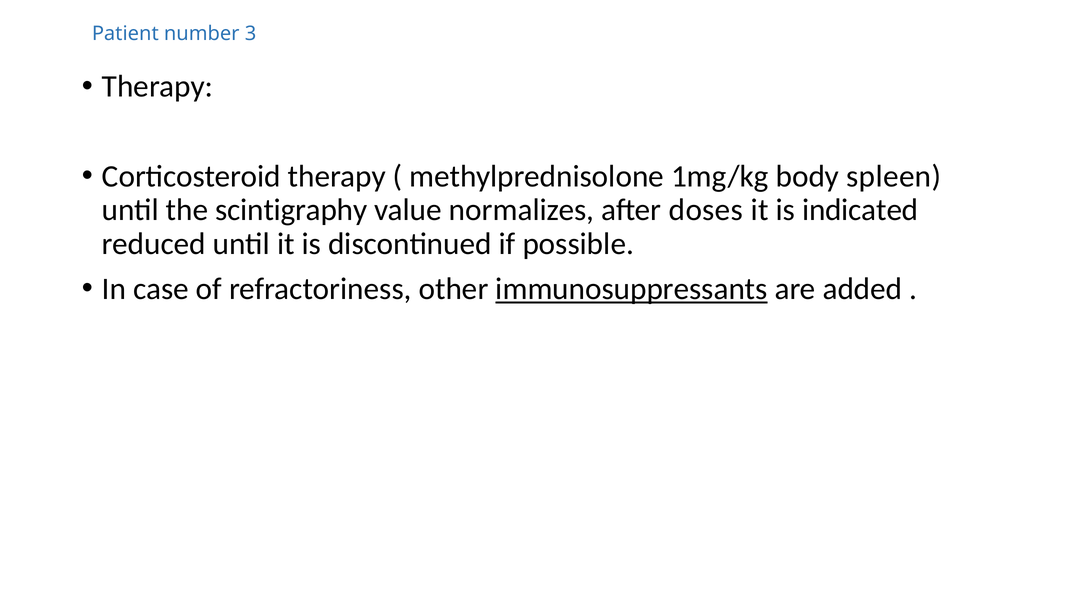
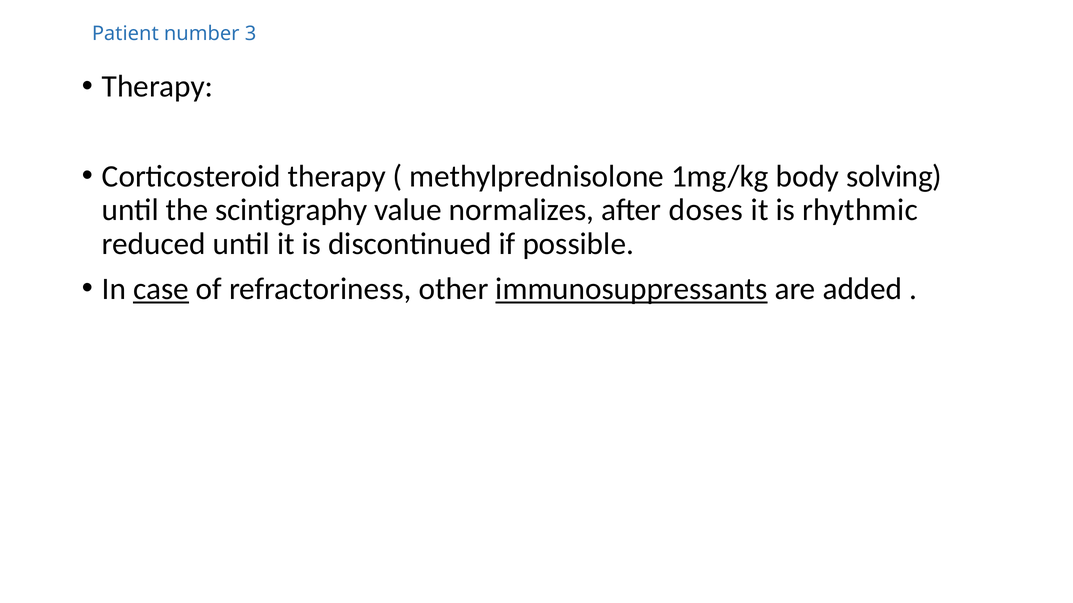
spleen: spleen -> solving
indicated: indicated -> rhythmic
case underline: none -> present
